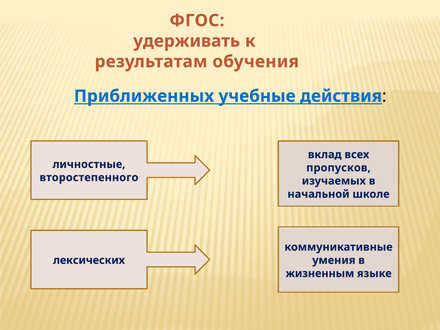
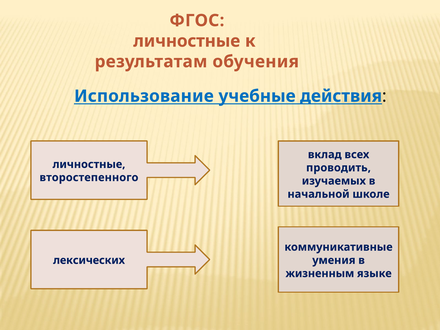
удерживать at (187, 41): удерживать -> личностные
Приближенных: Приближенных -> Использование
пропусков: пропусков -> проводить
